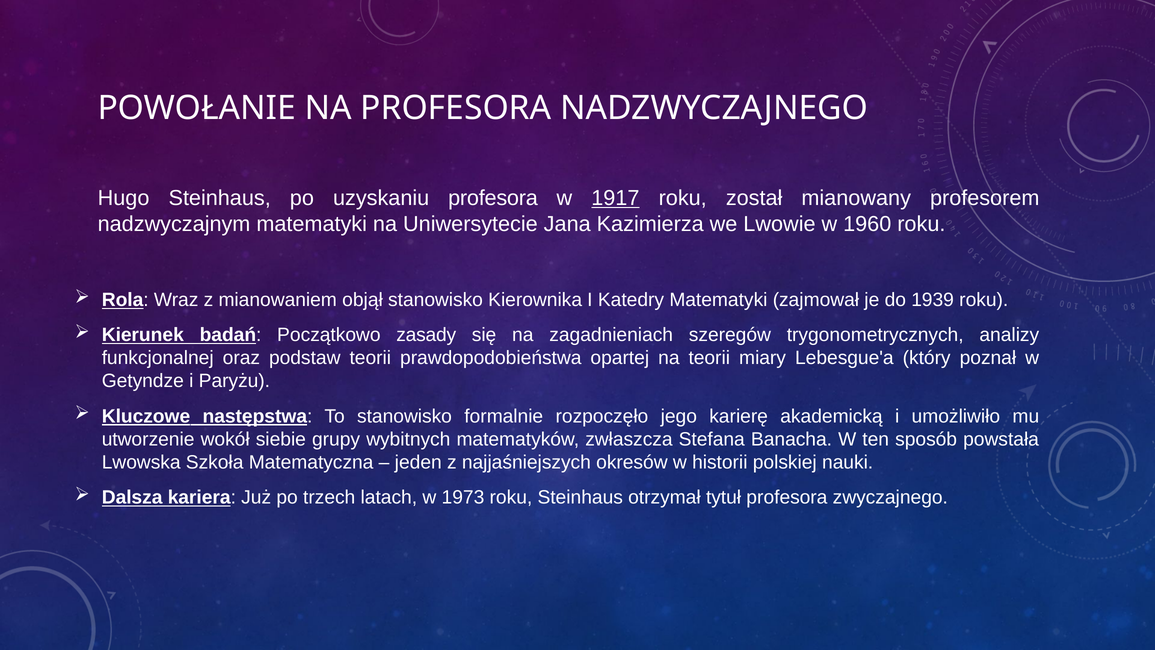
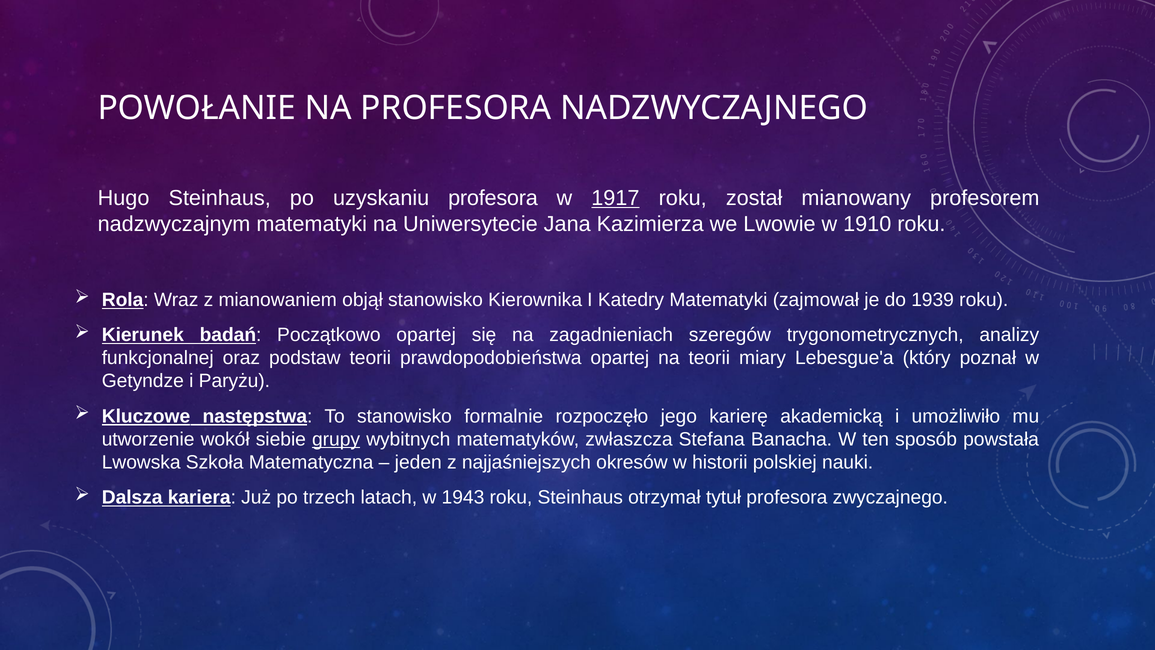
1960: 1960 -> 1910
Początkowo zasady: zasady -> opartej
grupy underline: none -> present
1973: 1973 -> 1943
